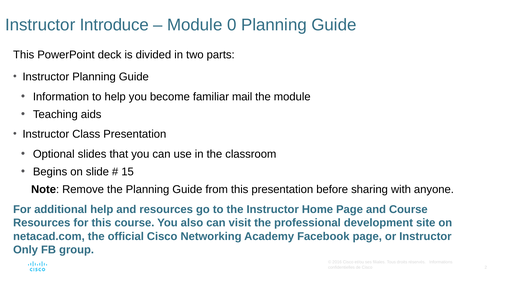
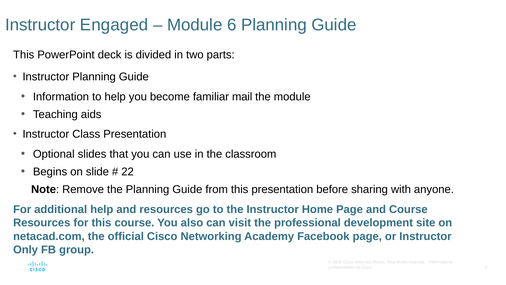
Introduce: Introduce -> Engaged
0: 0 -> 6
15: 15 -> 22
